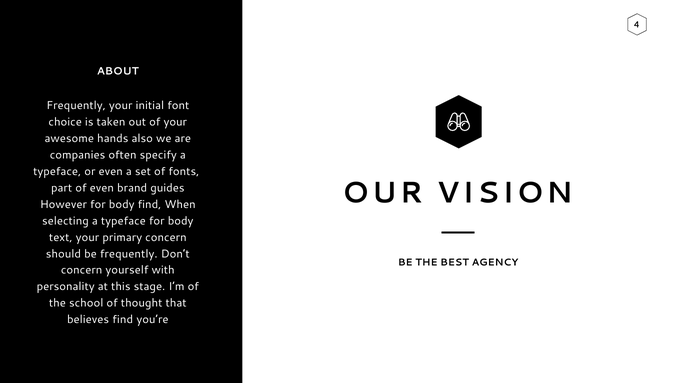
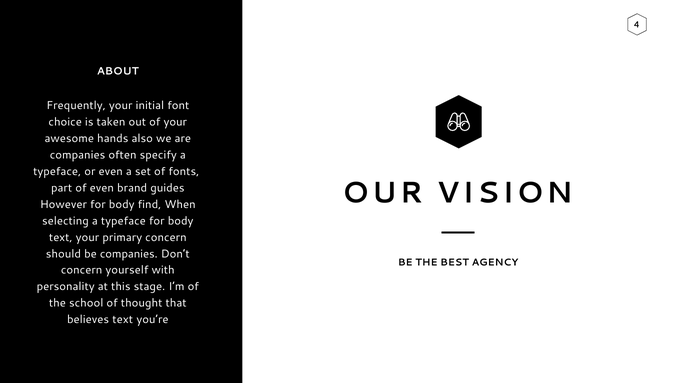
be frequently: frequently -> companies
believes find: find -> text
